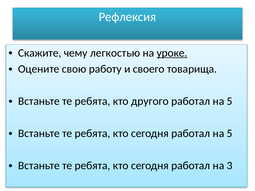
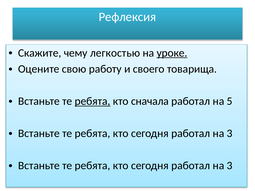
ребята at (93, 101) underline: none -> present
другого: другого -> сначала
5 at (230, 134): 5 -> 3
